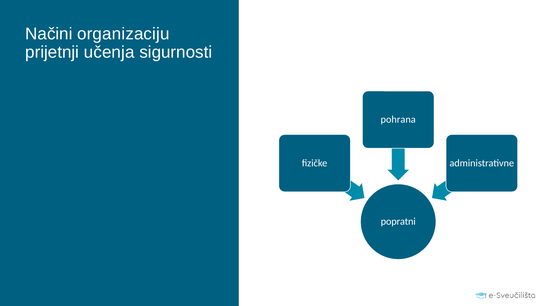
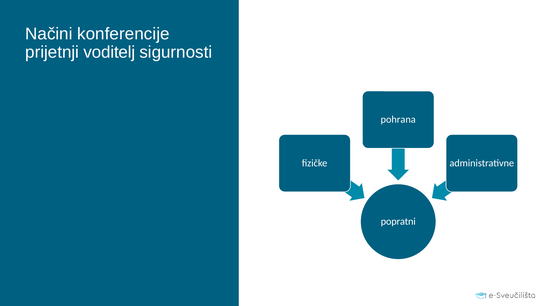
organizaciju: organizaciju -> konferencije
učenja: učenja -> voditelj
